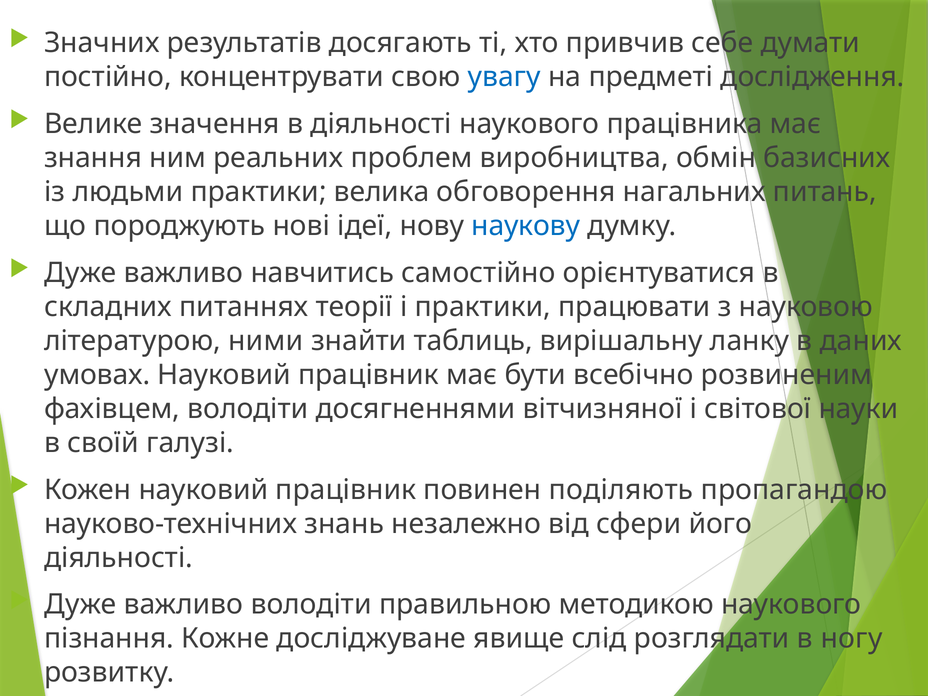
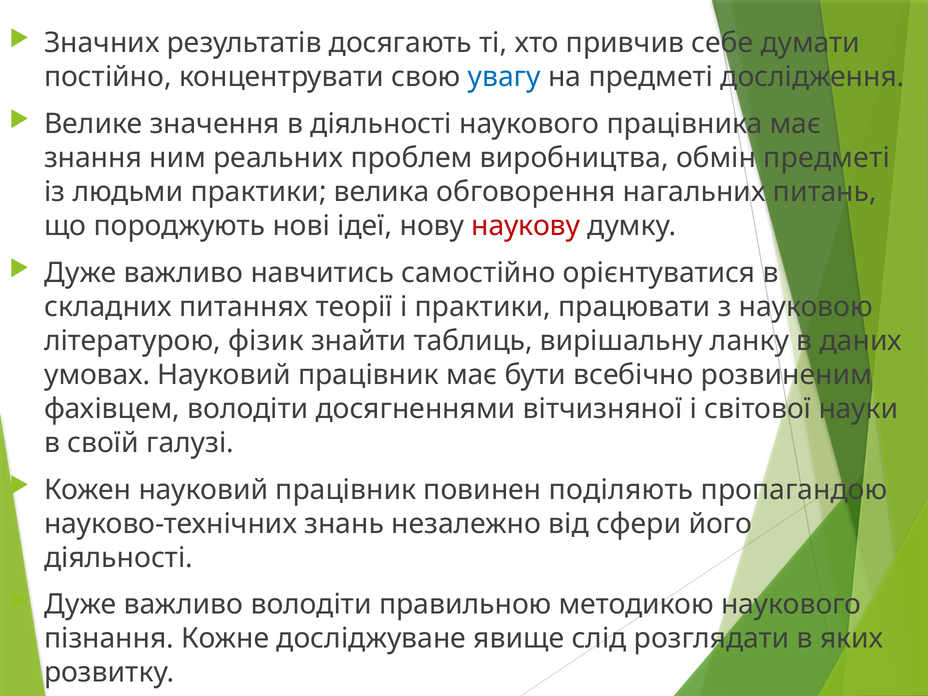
обмін базисних: базисних -> предметі
наукову colour: blue -> red
ними: ними -> фізик
ногу: ногу -> яких
